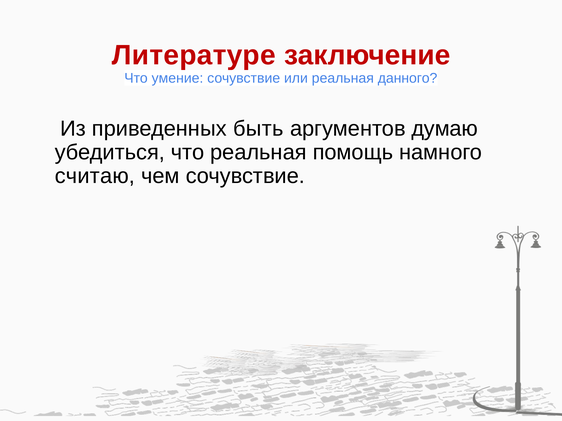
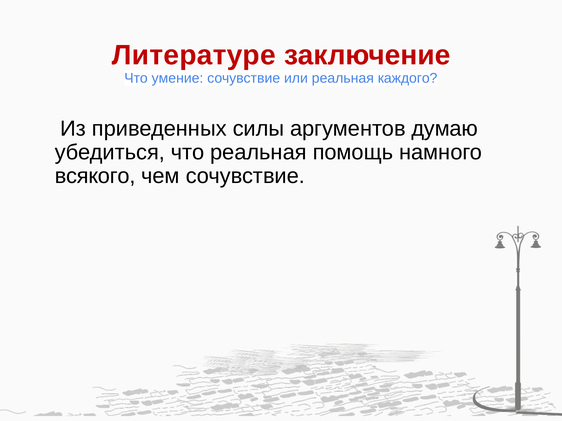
данного: данного -> каждого
быть: быть -> силы
считаю: считаю -> всякого
